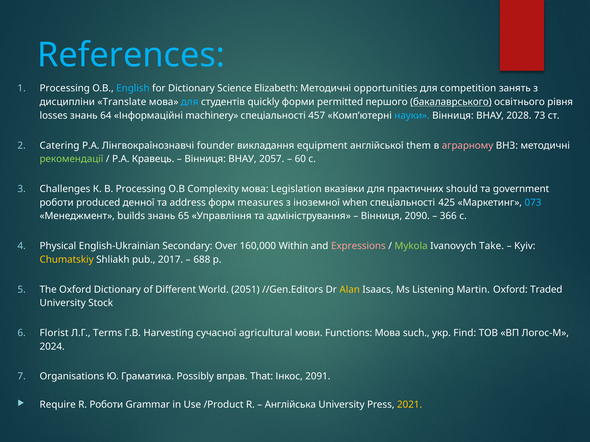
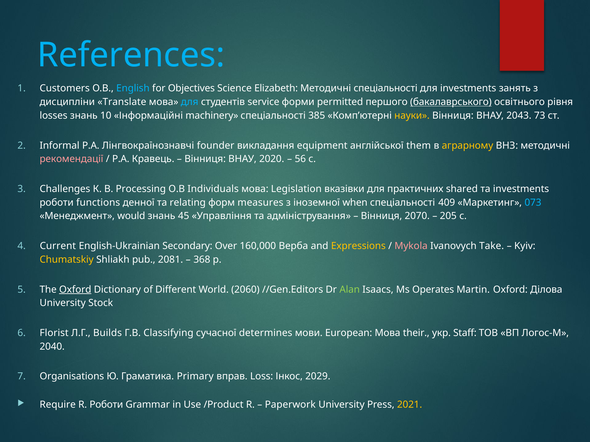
Processing at (65, 89): Processing -> Customers
for Dictionary: Dictionary -> Objectives
Методичні opportunities: opportunities -> спеціальності
для competition: competition -> investments
quickly: quickly -> service
64: 64 -> 10
457: 457 -> 385
науки colour: light blue -> yellow
2028: 2028 -> 2043
Catering: Catering -> Informal
аграрному colour: pink -> yellow
рекомендації colour: light green -> pink
2057: 2057 -> 2020
60: 60 -> 56
Complexity: Complexity -> Individuals
should: should -> shared
та government: government -> investments
produced: produced -> functions
address: address -> relating
425: 425 -> 409
builds: builds -> would
65: 65 -> 45
2090: 2090 -> 2070
366: 366 -> 205
Physical: Physical -> Current
Within: Within -> Верба
Expressions colour: pink -> yellow
Mykola colour: light green -> pink
2017: 2017 -> 2081
688: 688 -> 368
Oxford at (75, 290) underline: none -> present
2051: 2051 -> 2060
Alan colour: yellow -> light green
Listening: Listening -> Operates
Traded: Traded -> Ділова
Terms: Terms -> Builds
Harvesting: Harvesting -> Classifying
agricultural: agricultural -> determines
Functions: Functions -> European
such: such -> their
Find: Find -> Staff
2024: 2024 -> 2040
Possibly: Possibly -> Primary
That: That -> Loss
2091: 2091 -> 2029
Англійська: Англійська -> Paperwork
